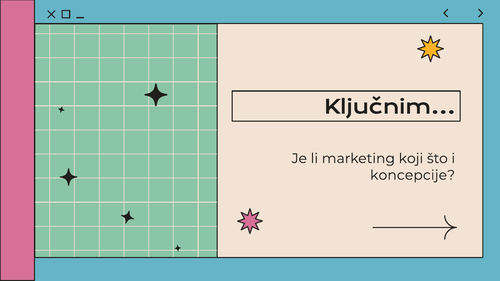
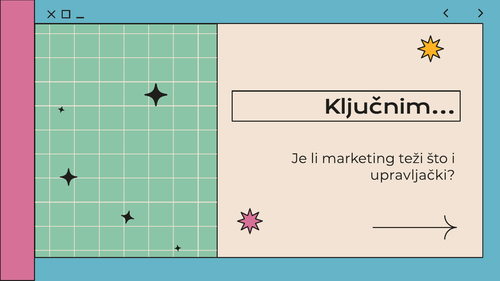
koji: koji -> teži
koncepcije: koncepcije -> upravljački
